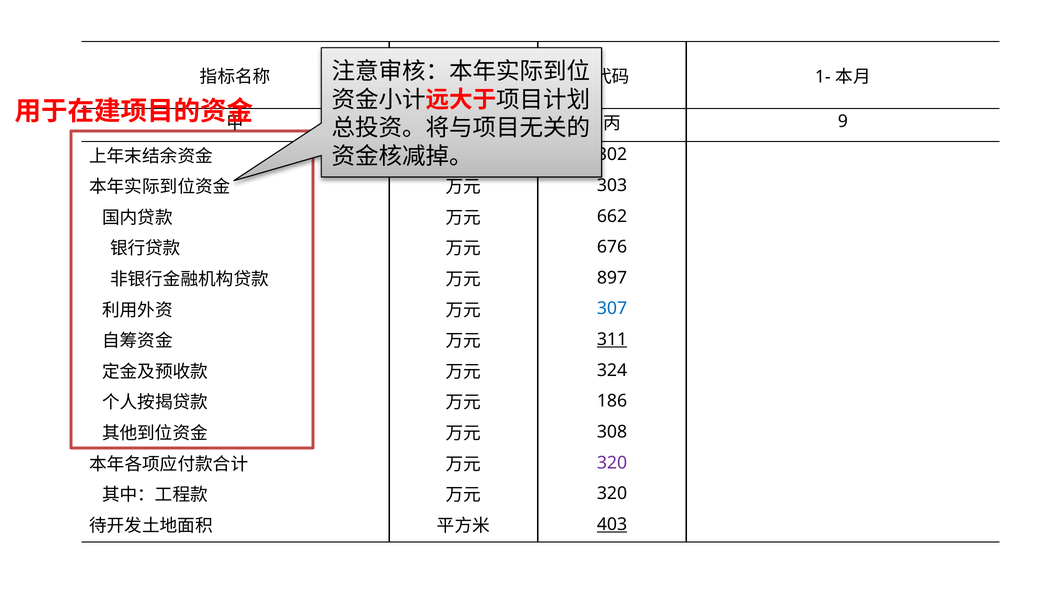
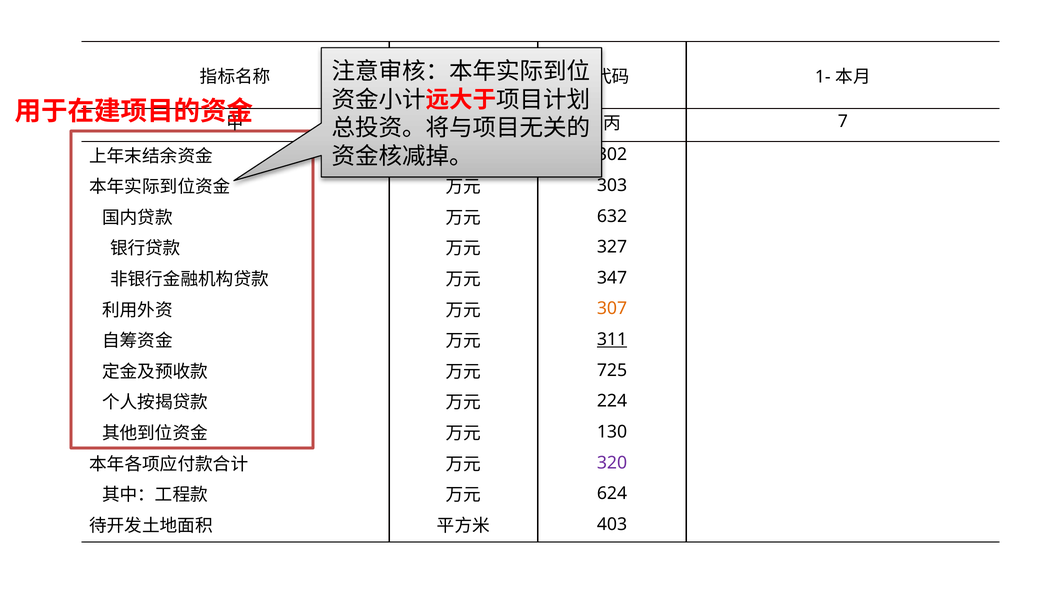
9: 9 -> 7
662: 662 -> 632
676: 676 -> 327
897: 897 -> 347
307 colour: blue -> orange
324: 324 -> 725
186: 186 -> 224
308: 308 -> 130
320 at (612, 494): 320 -> 624
403 underline: present -> none
